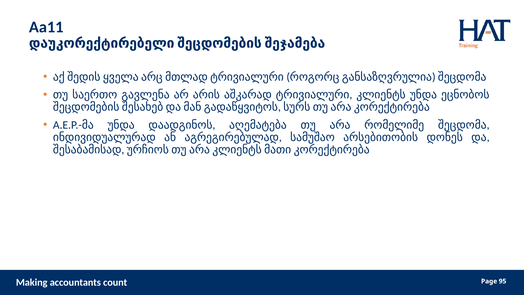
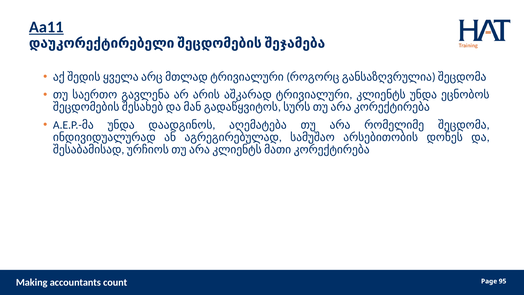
Aa11 underline: none -> present
